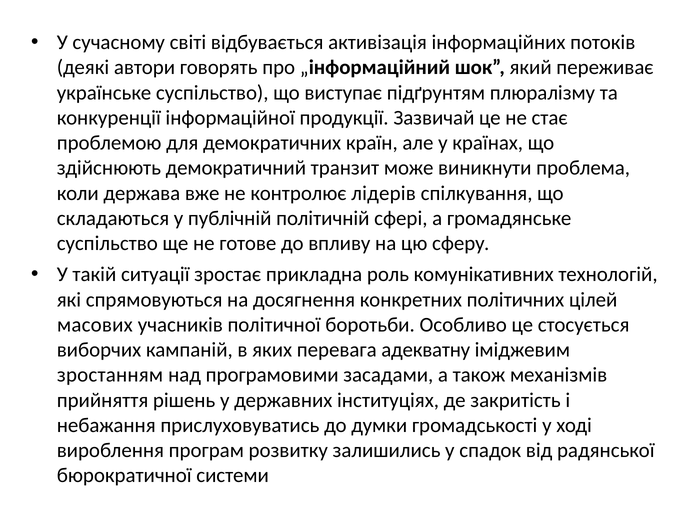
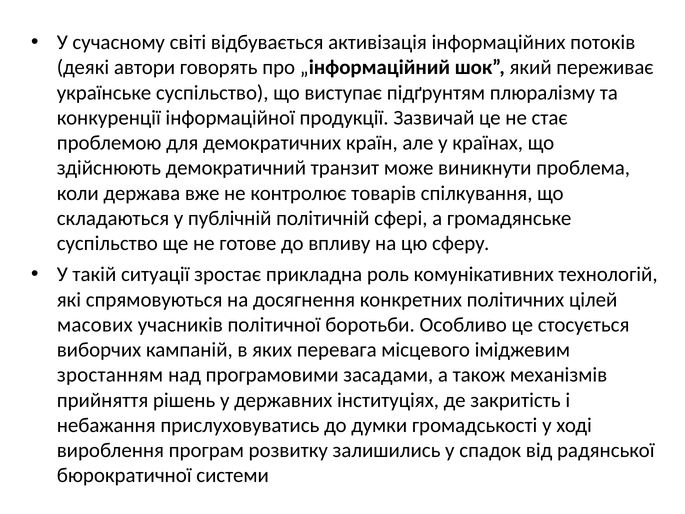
лідерів: лідерів -> товарів
адекватну: адекватну -> місцевого
